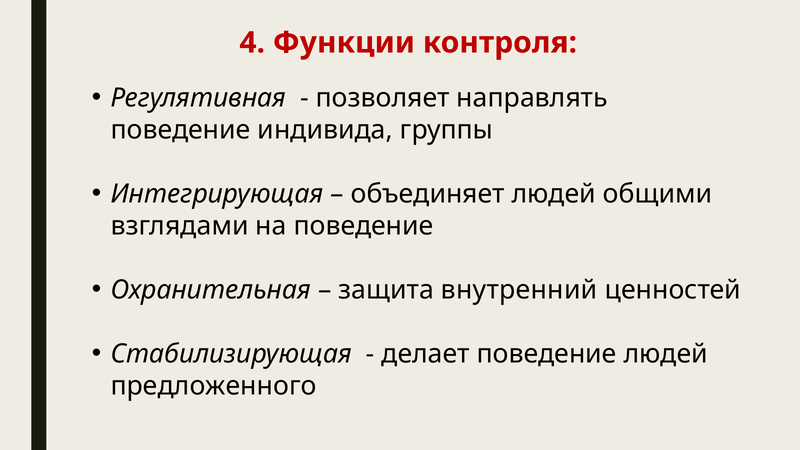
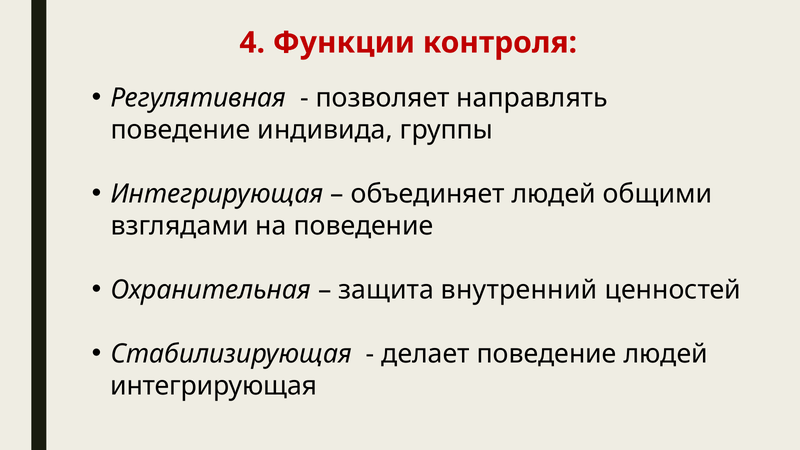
предложенного at (214, 386): предложенного -> интегрирующая
